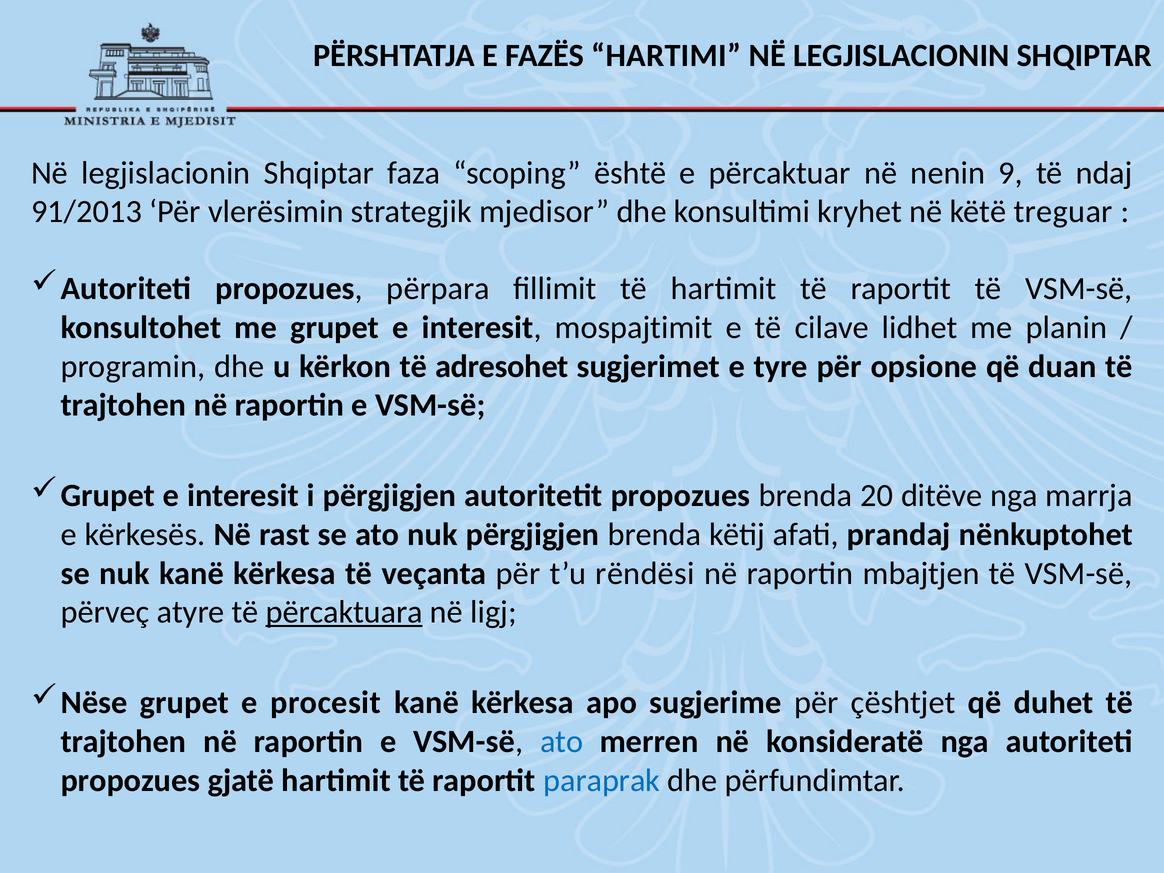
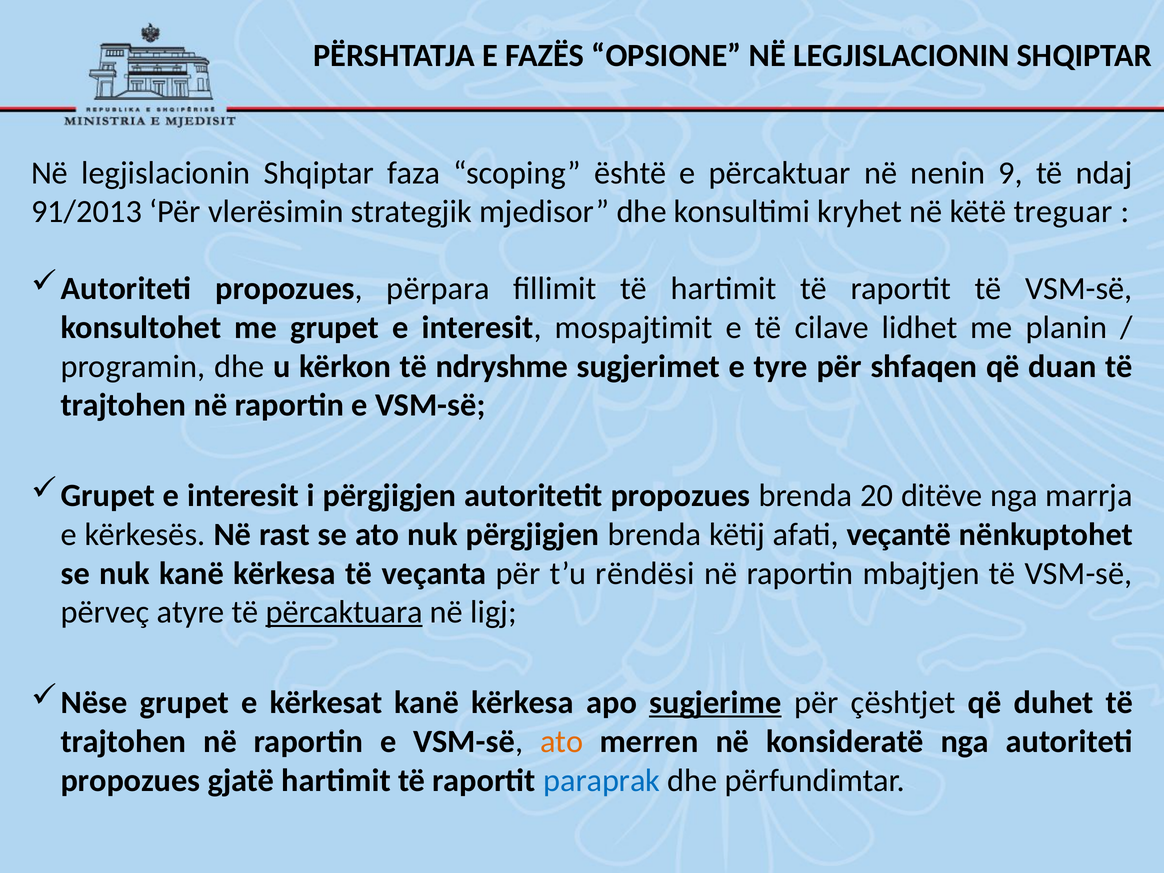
HARTIMI: HARTIMI -> OPSIONE
adresohet: adresohet -> ndryshme
opsione: opsione -> shfaqen
prandaj: prandaj -> veçantë
procesit: procesit -> kërkesat
sugjerime underline: none -> present
ato at (562, 742) colour: blue -> orange
